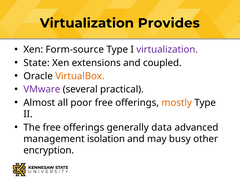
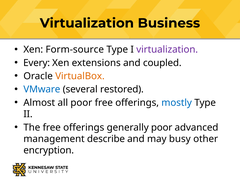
Provides: Provides -> Business
State: State -> Every
VMware colour: purple -> blue
practical: practical -> restored
mostly colour: orange -> blue
generally data: data -> poor
isolation: isolation -> describe
